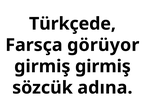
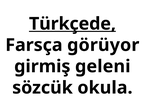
Türkçede underline: none -> present
girmiş girmiş: girmiş -> geleni
adına: adına -> okula
